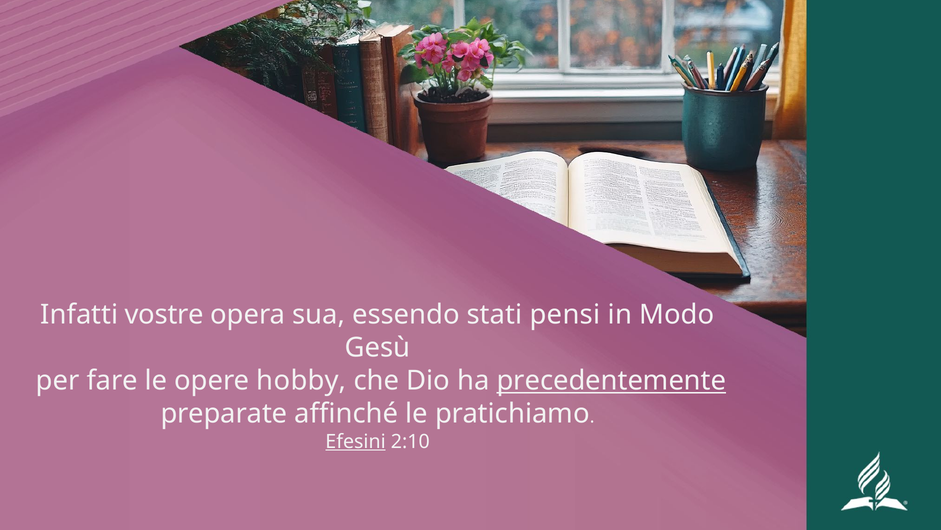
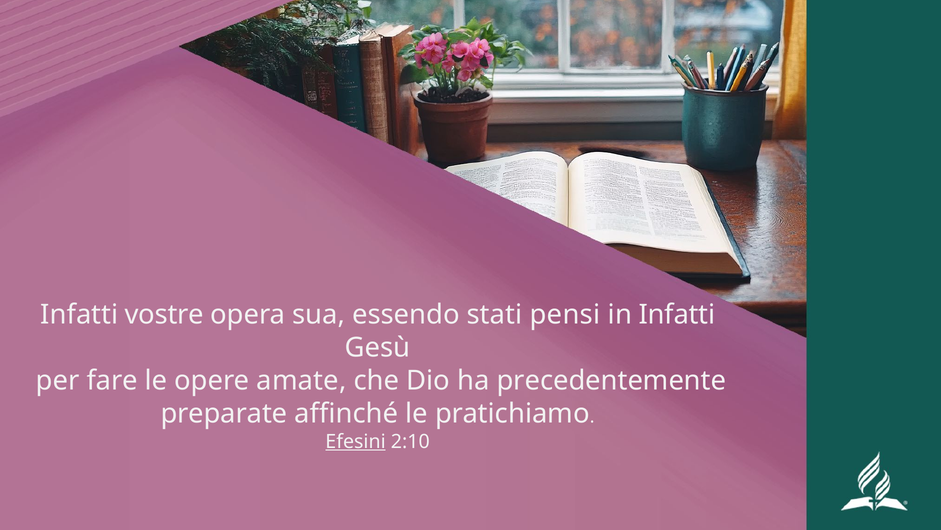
in Modo: Modo -> Infatti
hobby: hobby -> amate
precedentemente underline: present -> none
